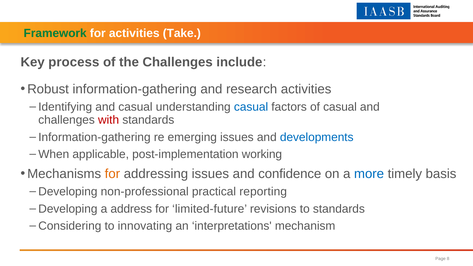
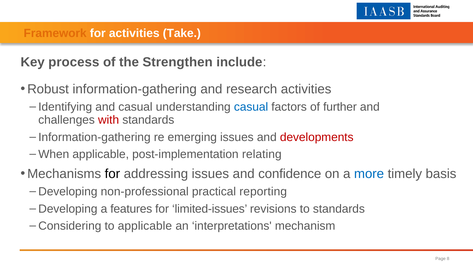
Framework colour: green -> orange
the Challenges: Challenges -> Strengthen
of casual: casual -> further
developments colour: blue -> red
working: working -> relating
for at (112, 174) colour: orange -> black
address: address -> features
limited-future: limited-future -> limited-issues
to innovating: innovating -> applicable
